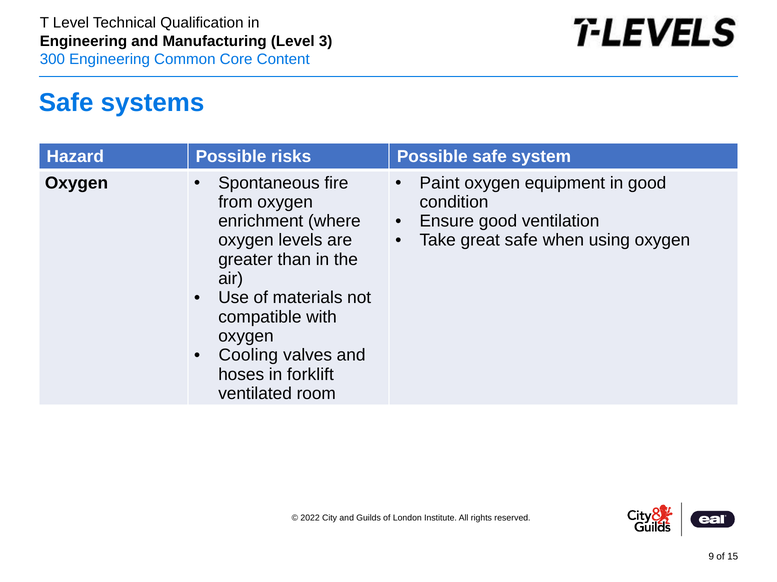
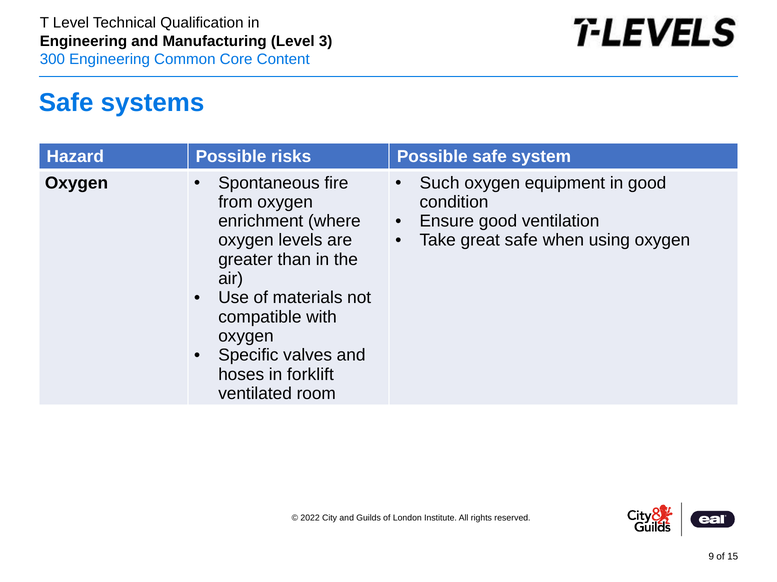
Paint: Paint -> Such
Cooling: Cooling -> Specific
